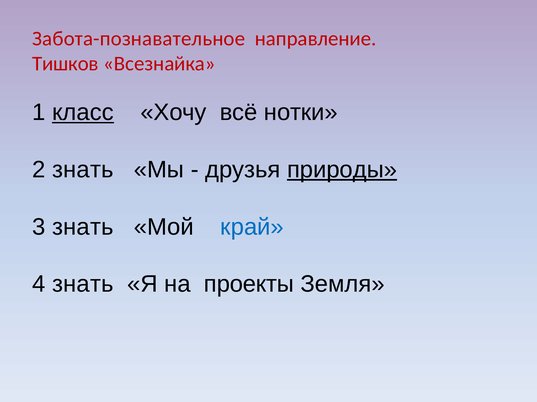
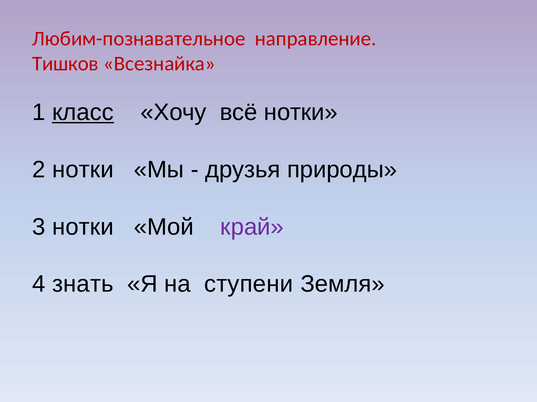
Забота-познавательное: Забота-познавательное -> Любим-познавательное
2 знать: знать -> нотки
природы underline: present -> none
3 знать: знать -> нотки
край colour: blue -> purple
проекты: проекты -> ступени
